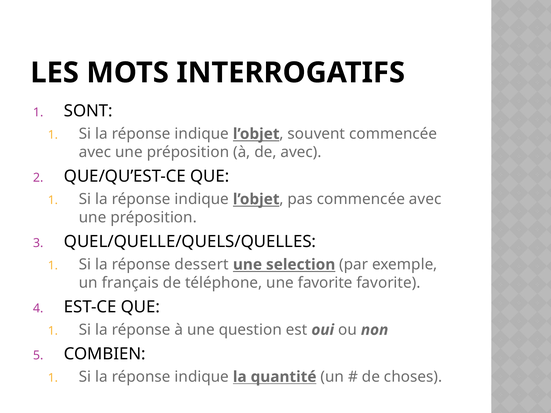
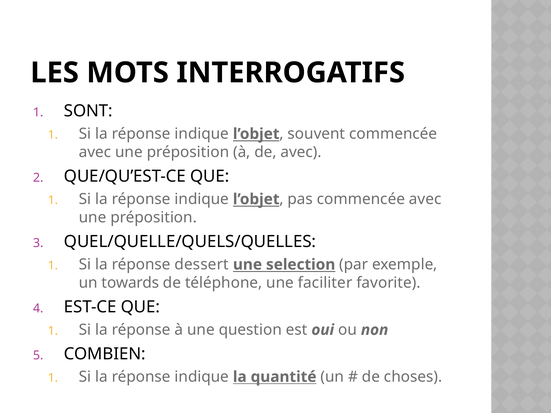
français: français -> towards
une favorite: favorite -> faciliter
